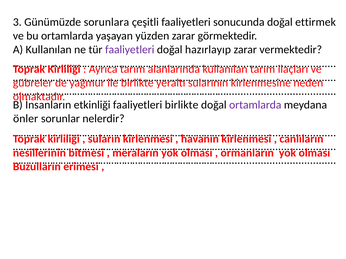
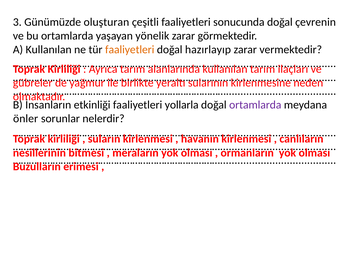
sorunlara: sorunlara -> oluşturan
ettirmek: ettirmek -> çevrenin
yüzden: yüzden -> yönelik
faaliyetleri at (130, 50) colour: purple -> orange
faaliyetleri birlikte: birlikte -> yollarla
